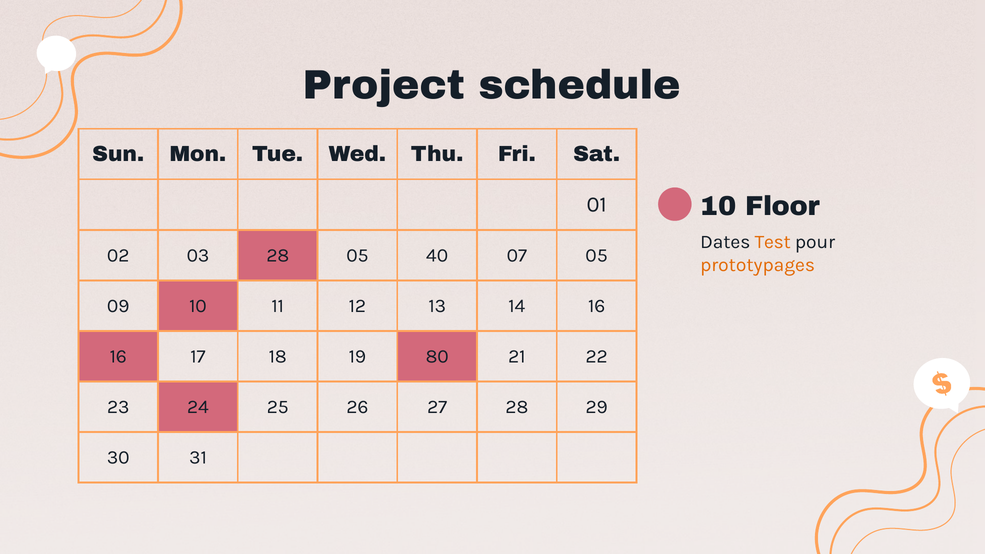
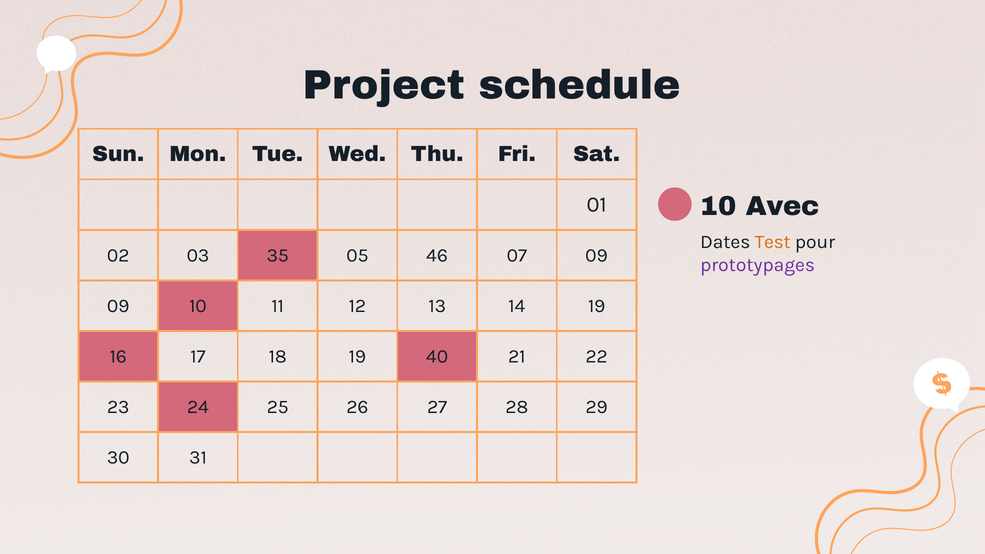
Floor: Floor -> Avec
03 28: 28 -> 35
40: 40 -> 46
07 05: 05 -> 09
prototypages colour: orange -> purple
14 16: 16 -> 19
80: 80 -> 40
